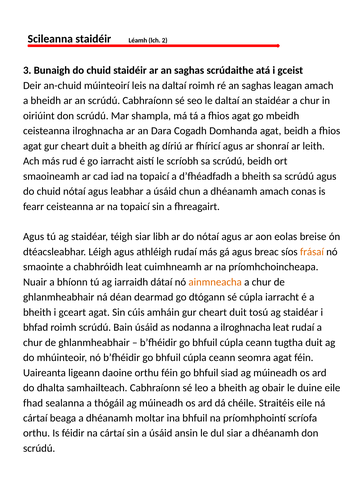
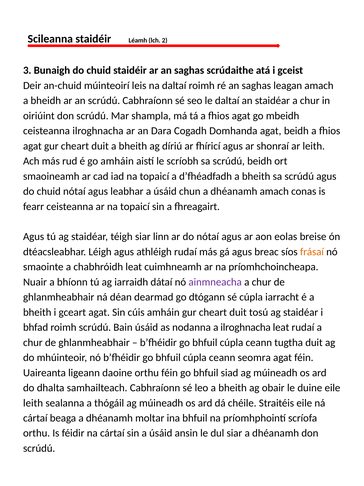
go iarracht: iarracht -> amháin
libh: libh -> linn
ainmneacha colour: orange -> purple
fhad at (33, 402): fhad -> leith
